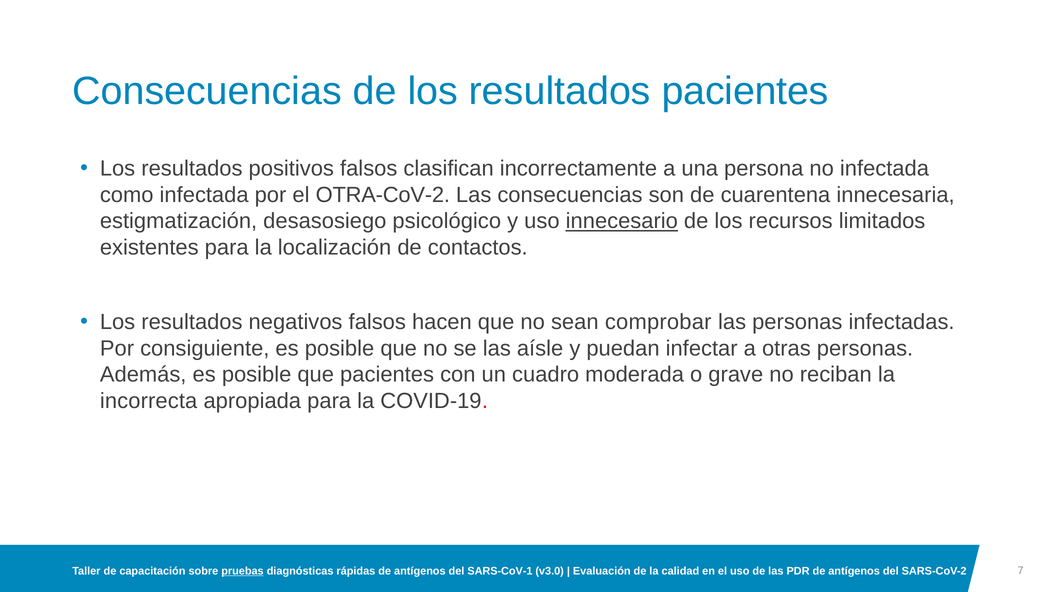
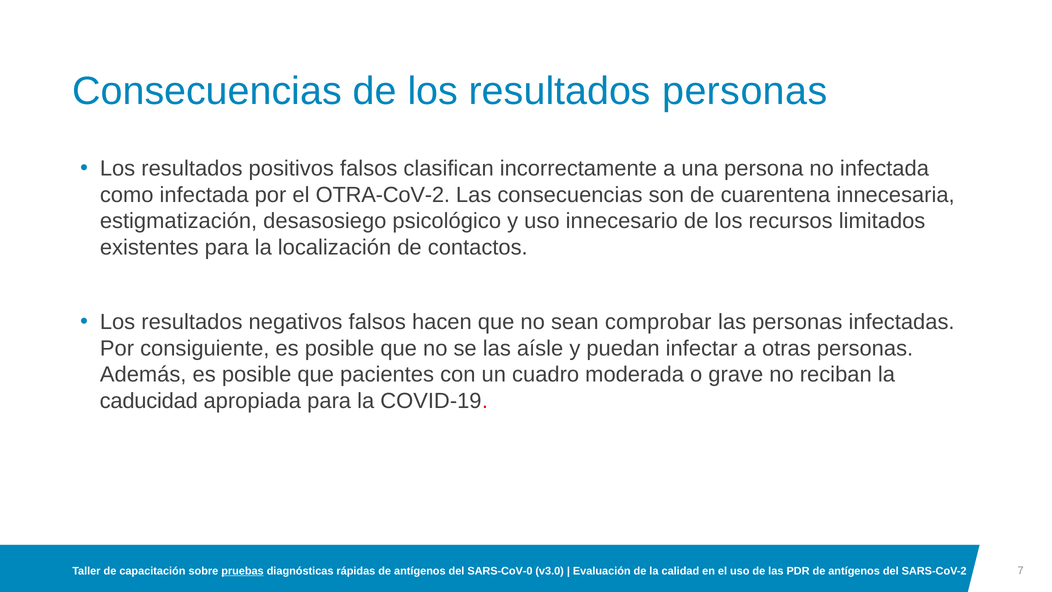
resultados pacientes: pacientes -> personas
innecesario underline: present -> none
incorrecta: incorrecta -> caducidad
SARS-CoV-1: SARS-CoV-1 -> SARS-CoV-0
